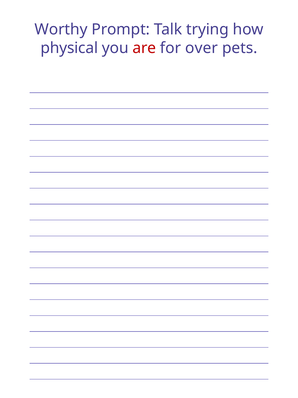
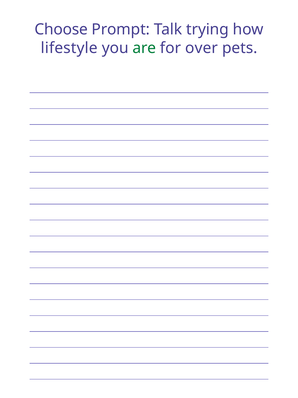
Worthy: Worthy -> Choose
physical: physical -> lifestyle
are colour: red -> green
